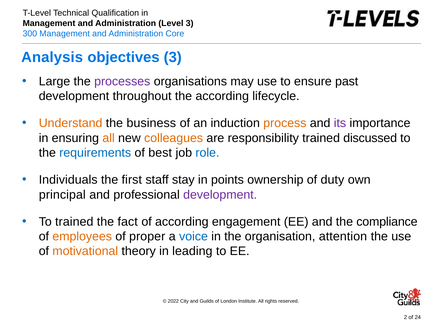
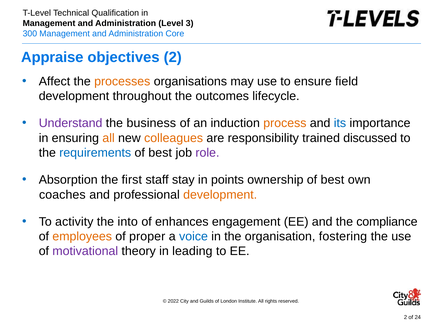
Analysis: Analysis -> Appraise
objectives 3: 3 -> 2
Large: Large -> Affect
processes colour: purple -> orange
past: past -> field
the according: according -> outcomes
Understand colour: orange -> purple
its colour: purple -> blue
role colour: blue -> purple
Individuals: Individuals -> Absorption
ownership of duty: duty -> best
principal: principal -> coaches
development at (220, 195) colour: purple -> orange
To trained: trained -> activity
fact: fact -> into
of according: according -> enhances
attention: attention -> fostering
motivational colour: orange -> purple
